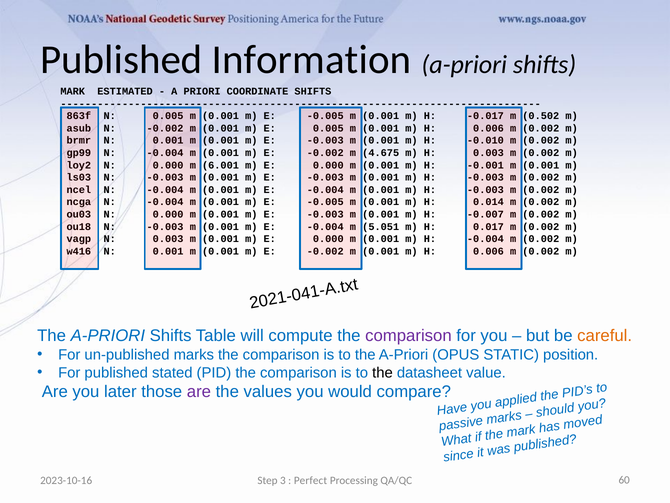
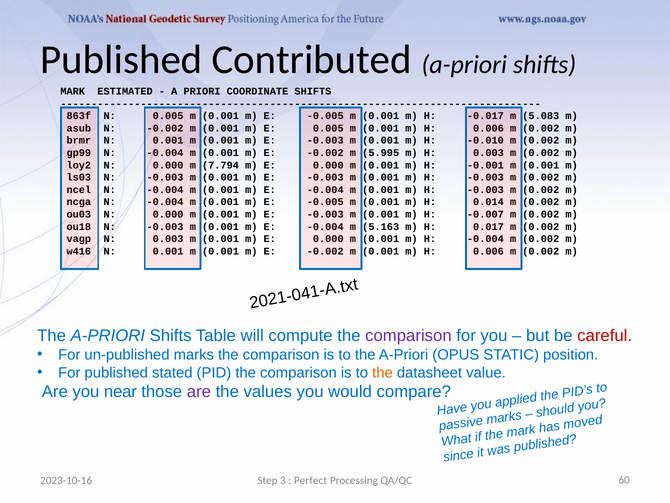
Information: Information -> Contributed
0.502: 0.502 -> 5.083
4.675: 4.675 -> 5.995
6.001: 6.001 -> 7.794
5.051: 5.051 -> 5.163
careful colour: orange -> red
the at (383, 372) colour: black -> orange
later: later -> near
